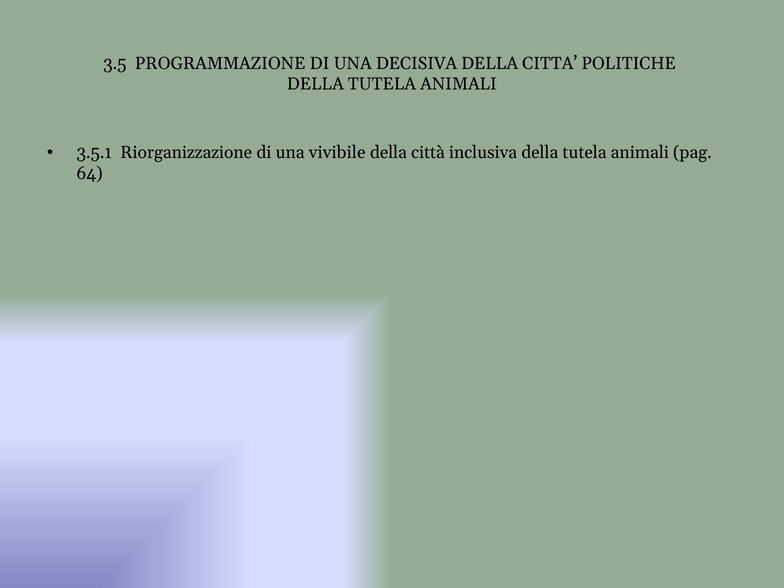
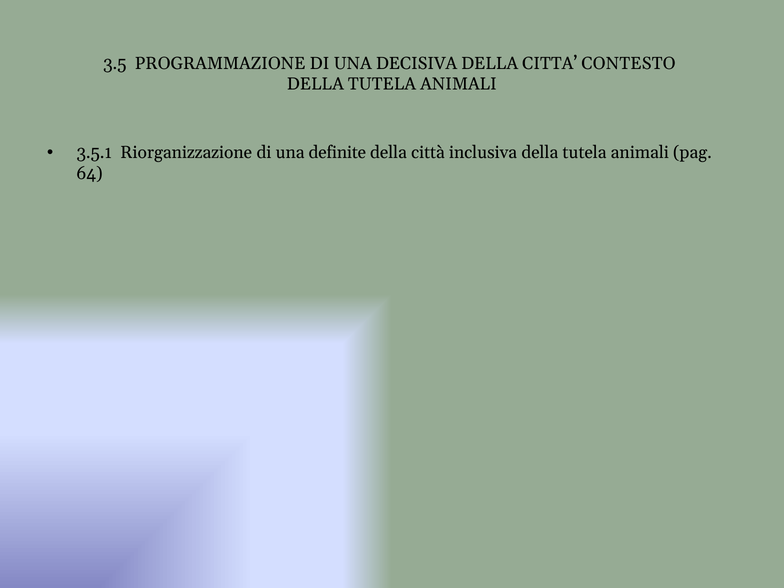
POLITICHE: POLITICHE -> CONTESTO
vivibile: vivibile -> definite
